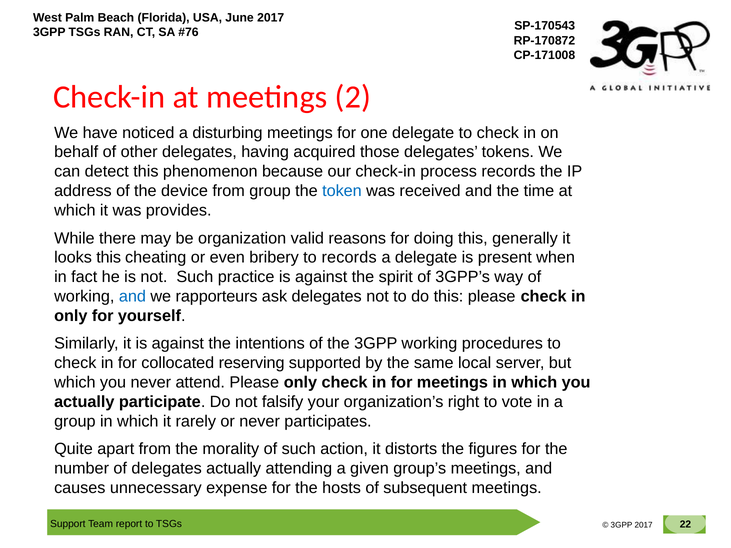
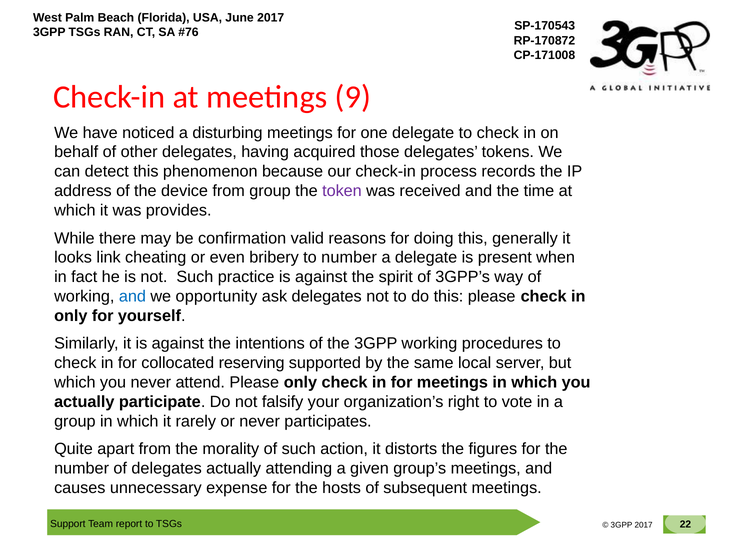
2: 2 -> 9
token colour: blue -> purple
organization: organization -> confirmation
looks this: this -> link
to records: records -> number
rapporteurs: rapporteurs -> opportunity
